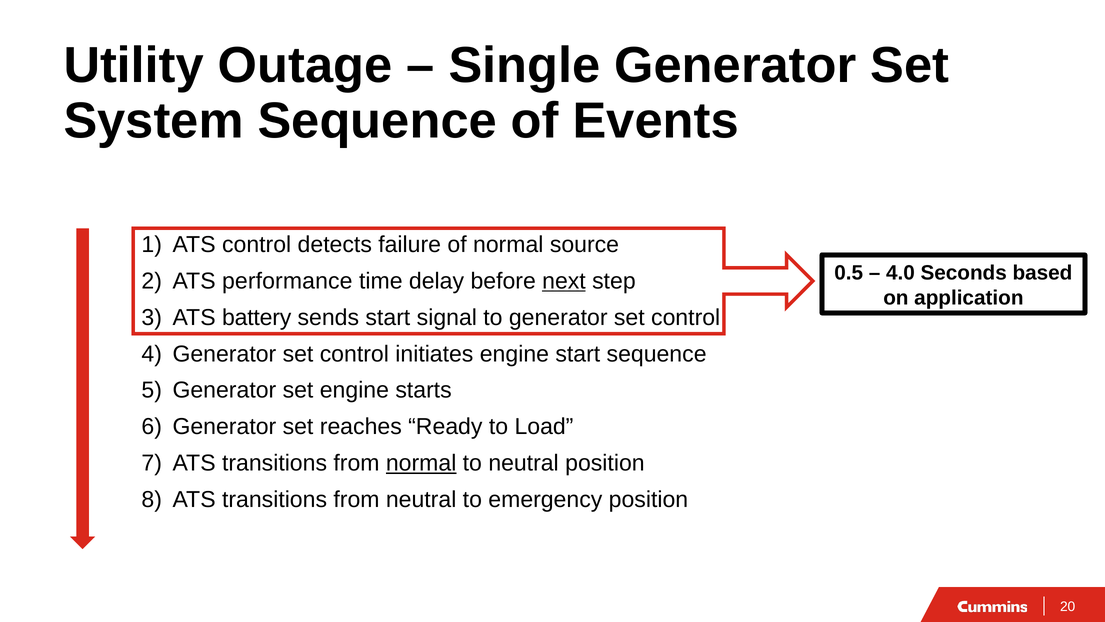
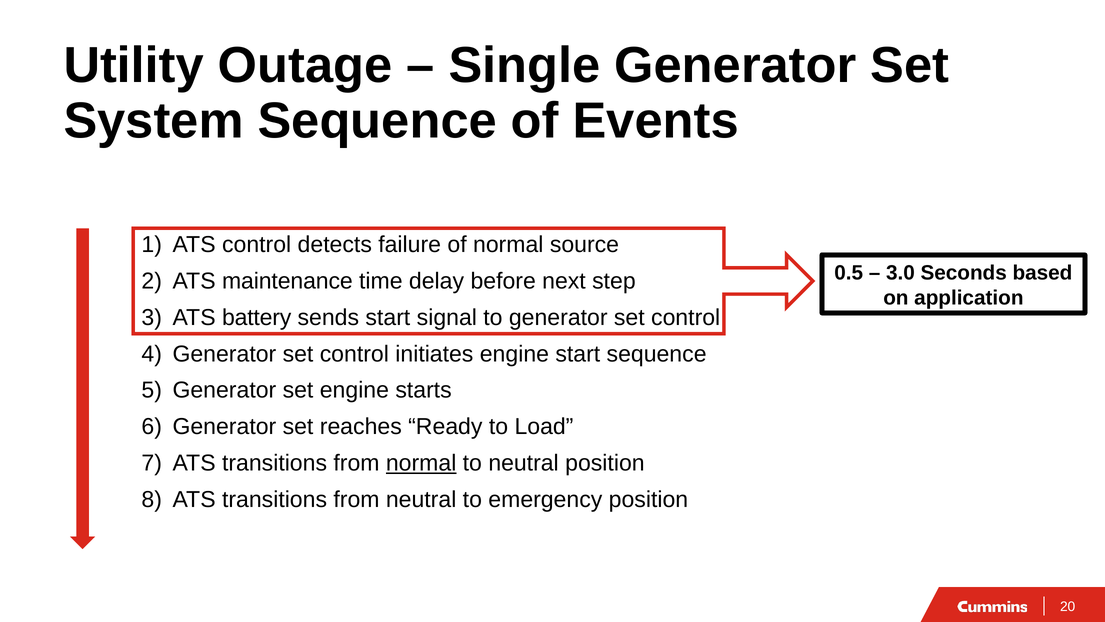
4.0: 4.0 -> 3.0
performance: performance -> maintenance
next underline: present -> none
